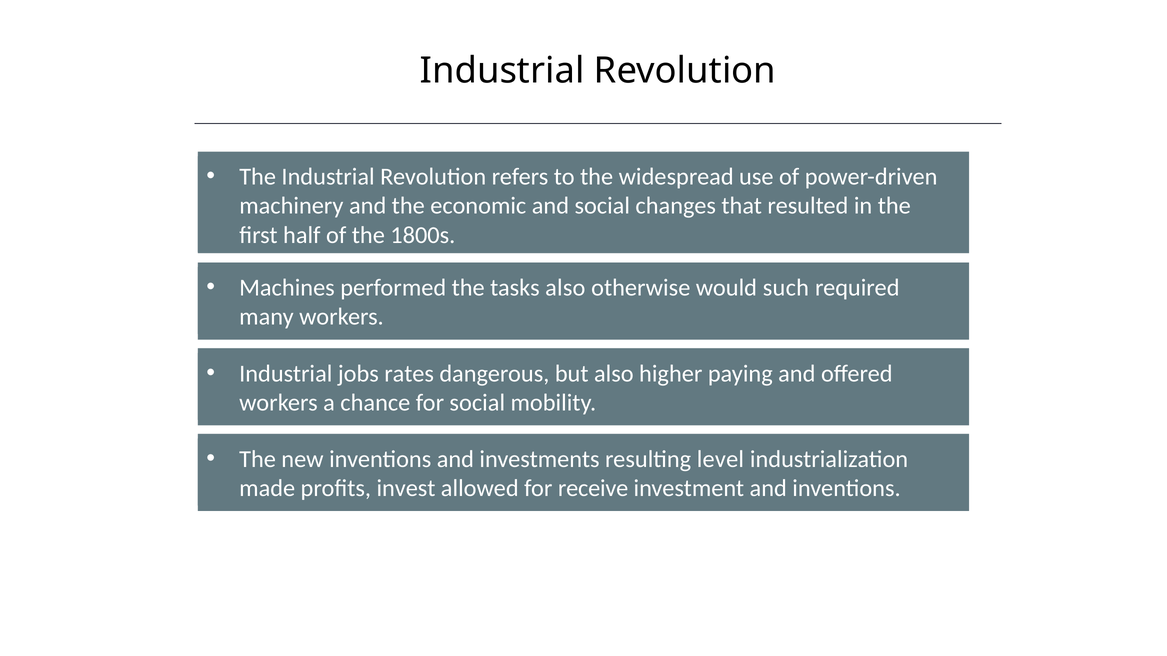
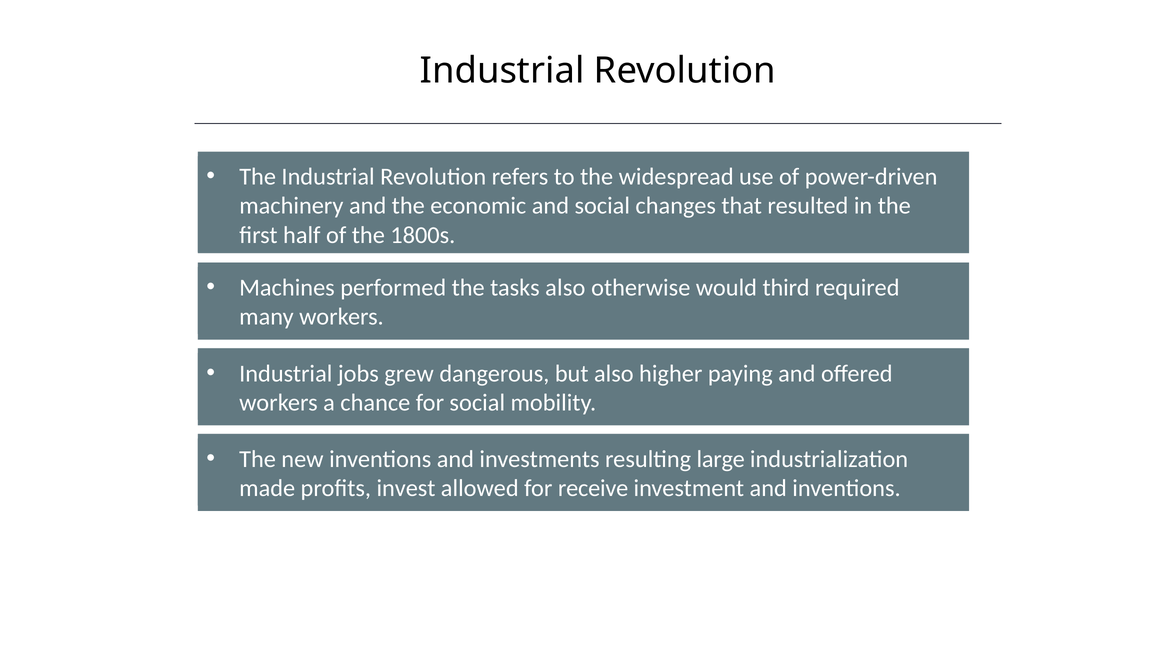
such: such -> third
rates: rates -> grew
level: level -> large
